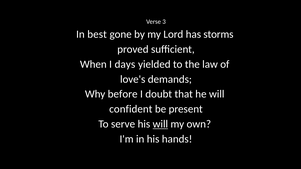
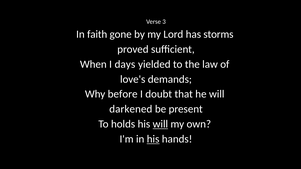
best: best -> faith
confident: confident -> darkened
serve: serve -> holds
his at (153, 139) underline: none -> present
